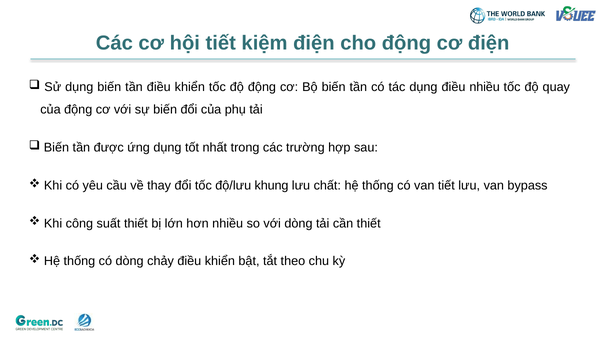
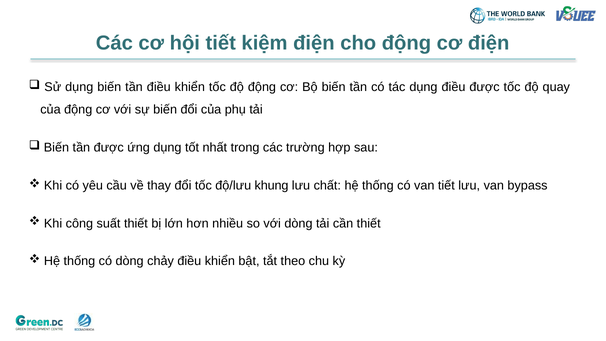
điều nhiều: nhiều -> được
